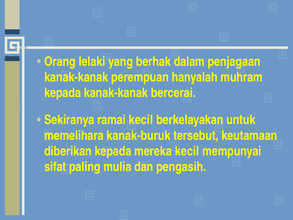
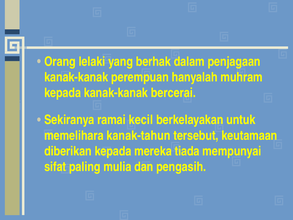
kanak-buruk: kanak-buruk -> kanak-tahun
mereka kecil: kecil -> tiada
